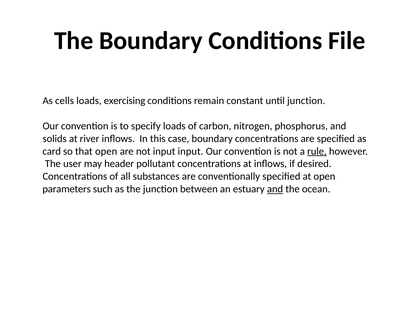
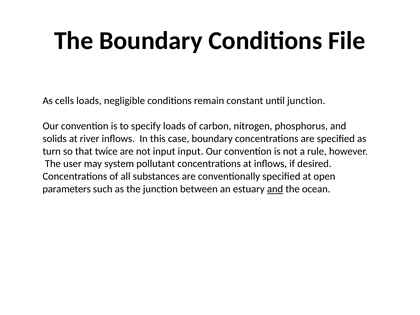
exercising: exercising -> negligible
card: card -> turn
that open: open -> twice
rule underline: present -> none
header: header -> system
